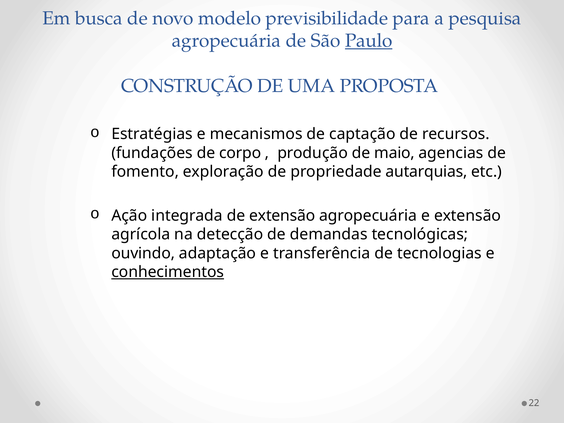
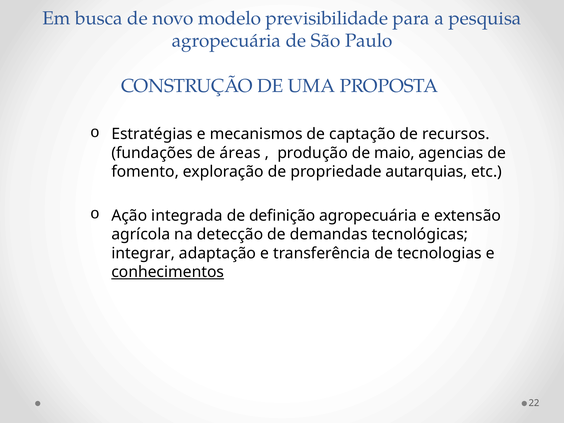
Paulo underline: present -> none
corpo: corpo -> áreas
de extensão: extensão -> definição
ouvindo: ouvindo -> integrar
